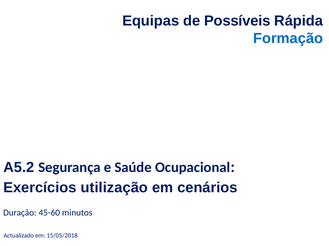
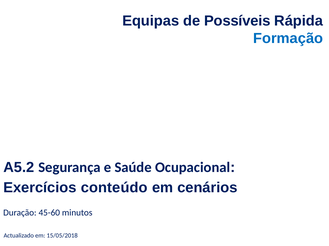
utilização: utilização -> conteúdo
